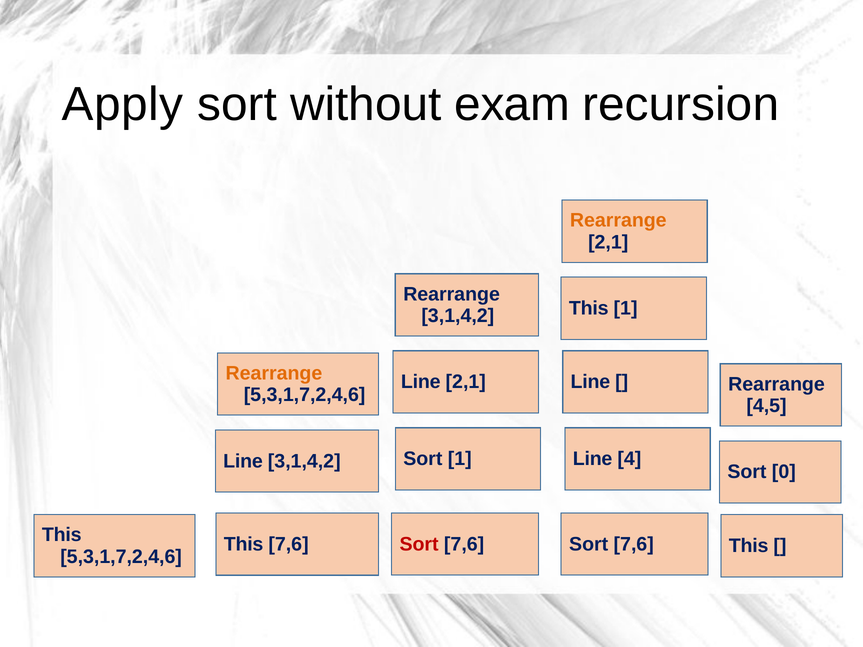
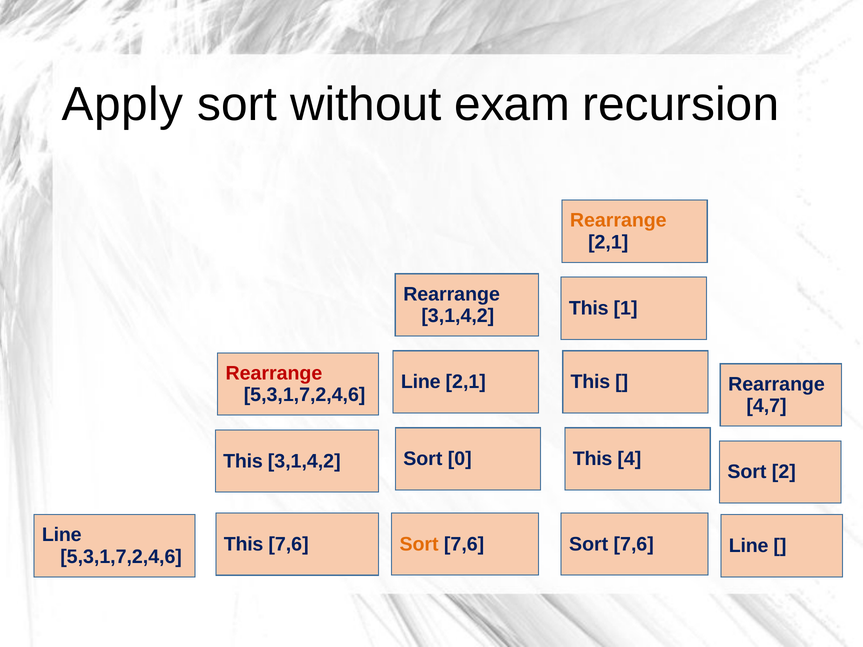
Rearrange at (274, 373) colour: orange -> red
Line at (590, 382): Line -> This
4,5: 4,5 -> 4,7
Sort 1: 1 -> 0
Line at (593, 459): Line -> This
Line at (243, 461): Line -> This
0: 0 -> 2
This at (62, 535): This -> Line
Sort at (419, 544) colour: red -> orange
This at (749, 546): This -> Line
